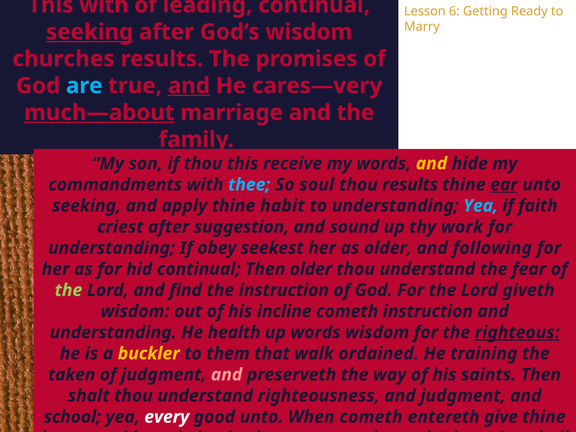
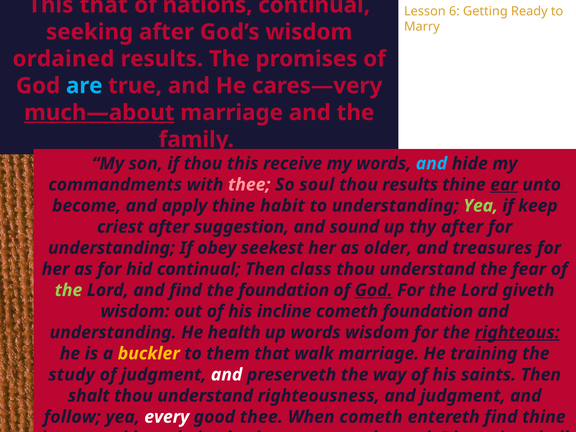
This with: with -> that
leading: leading -> nations
seeking at (90, 32) underline: present -> none
churches: churches -> ordained
and at (189, 86) underline: present -> none
and at (432, 164) colour: yellow -> light blue
thee at (249, 185) colour: light blue -> pink
seeking at (87, 206): seeking -> become
Yea at (481, 206) colour: light blue -> light green
if faith: faith -> keep
thy work: work -> after
following: following -> treasures
Then older: older -> class
the instruction: instruction -> foundation
God at (374, 290) underline: none -> present
cometh instruction: instruction -> foundation
walk ordained: ordained -> marriage
taken: taken -> study
and at (227, 375) colour: pink -> white
school: school -> follow
good unto: unto -> thee
entereth give: give -> find
